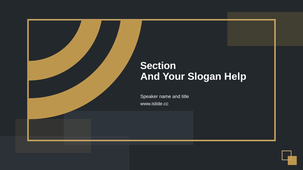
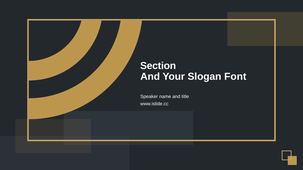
Help: Help -> Font
